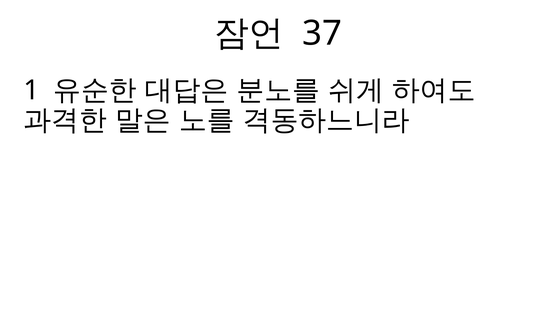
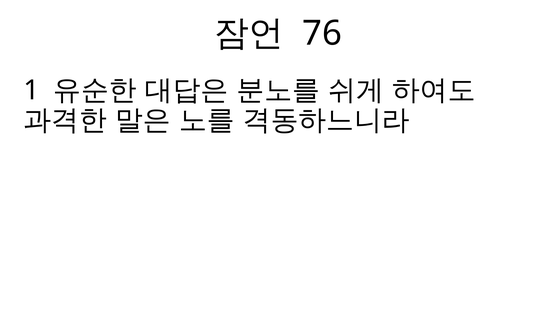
37: 37 -> 76
